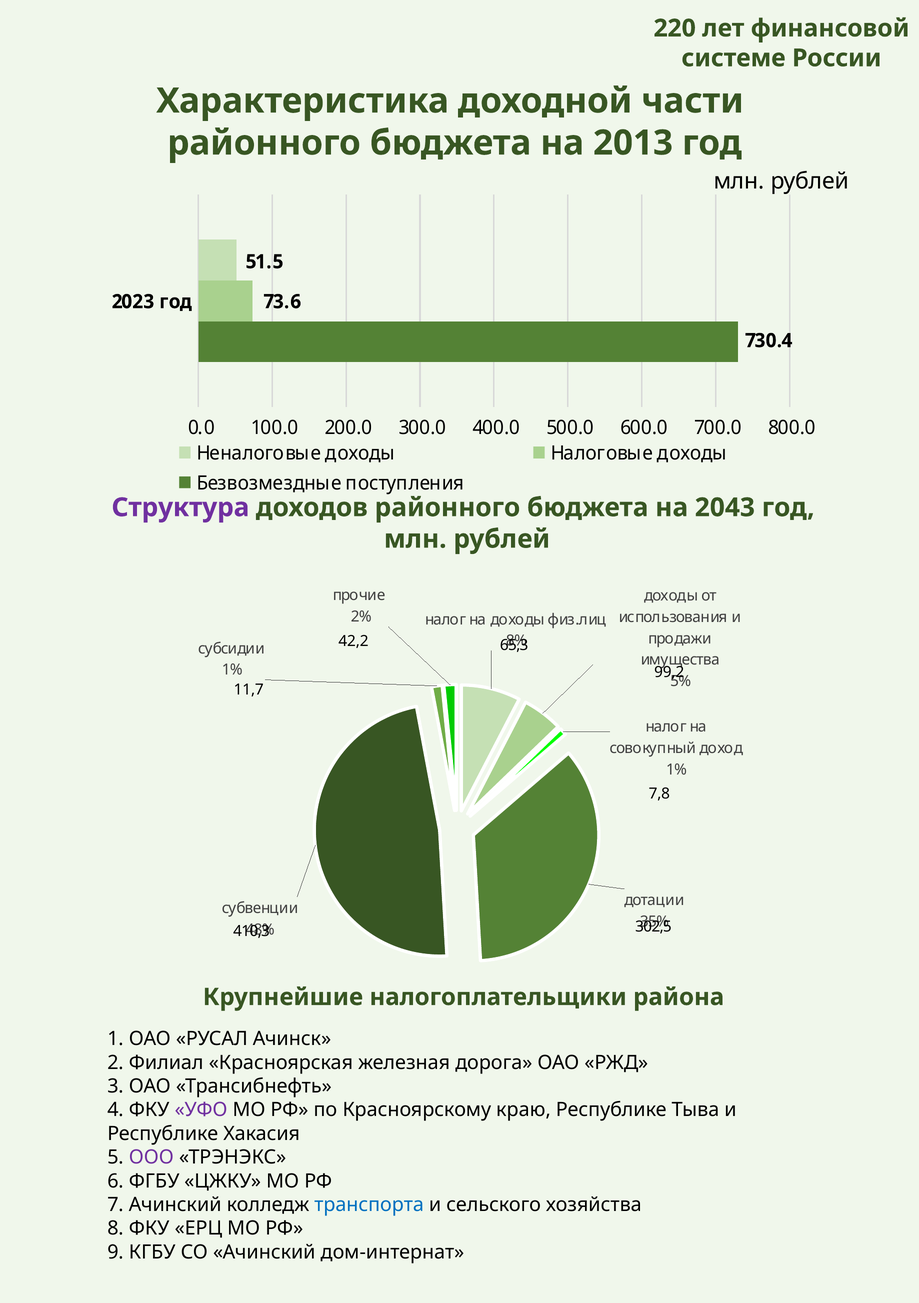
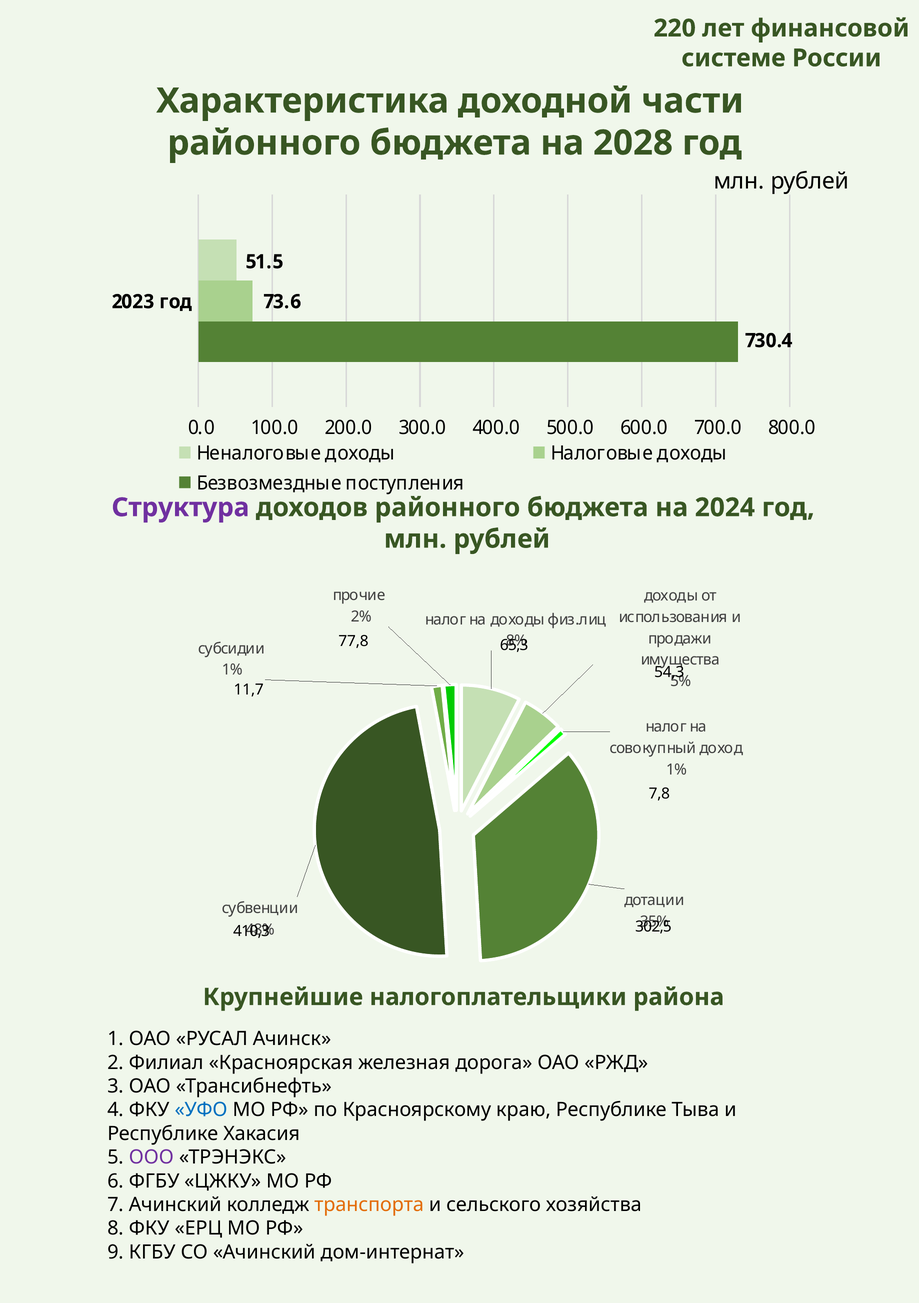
2013: 2013 -> 2028
2043: 2043 -> 2024
42,2: 42,2 -> 77,8
99,2: 99,2 -> 54,3
УФО colour: purple -> blue
транспорта colour: blue -> orange
